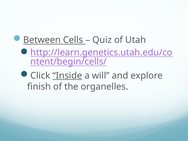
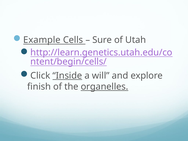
Between: Between -> Example
Quiz: Quiz -> Sure
organelles underline: none -> present
